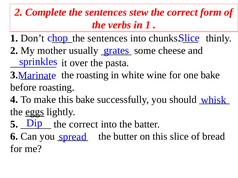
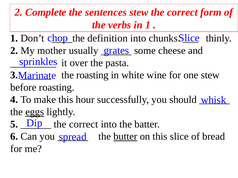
sentences at (108, 38): sentences -> definition
one bake: bake -> stew
this bake: bake -> hour
butter underline: none -> present
